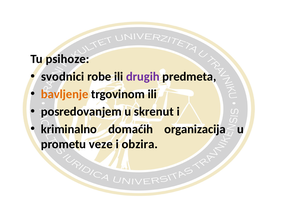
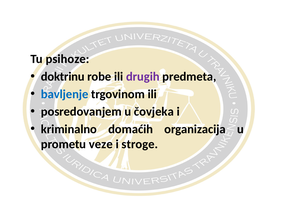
svodnici: svodnici -> doktrinu
bavljenje colour: orange -> blue
skrenut: skrenut -> čovjeka
obzira: obzira -> stroge
